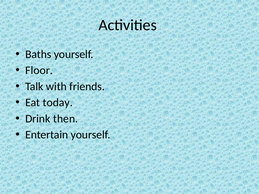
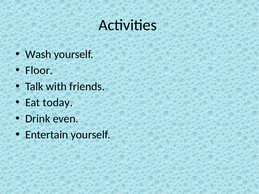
Baths: Baths -> Wash
then: then -> even
